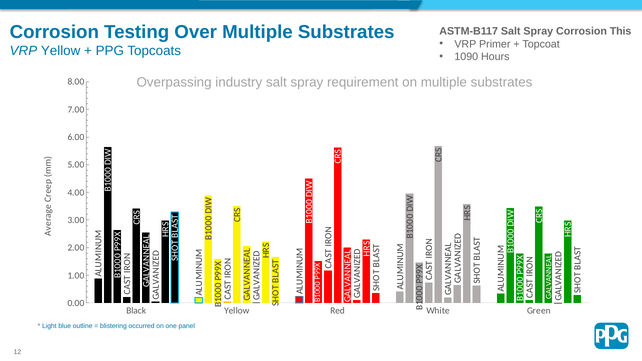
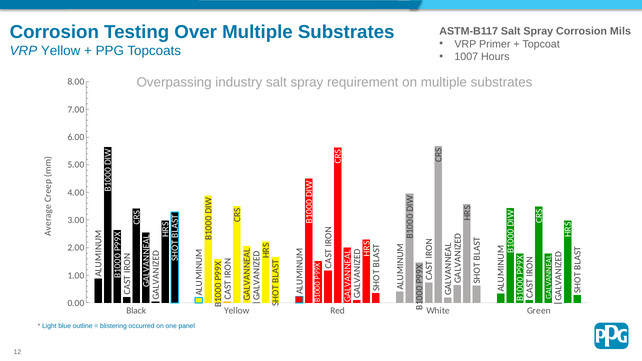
This: This -> Mils
1090: 1090 -> 1007
